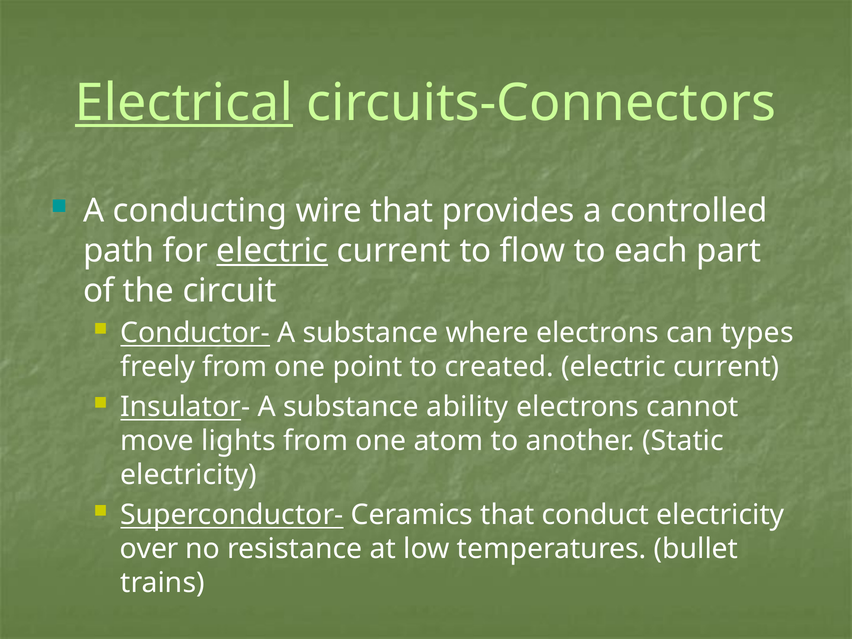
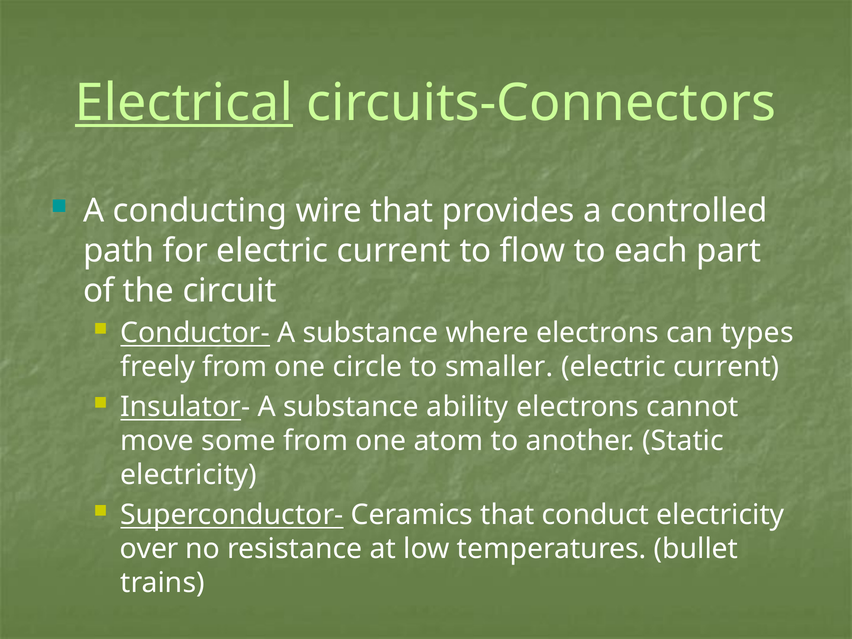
electric at (272, 251) underline: present -> none
point: point -> circle
created: created -> smaller
lights: lights -> some
